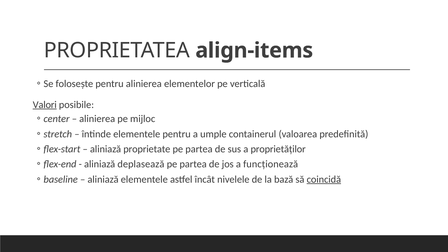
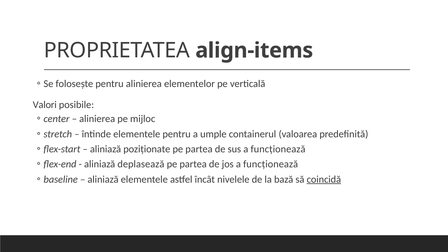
Valori underline: present -> none
proprietate: proprietate -> poziționate
sus a proprietăților: proprietăților -> funcționează
